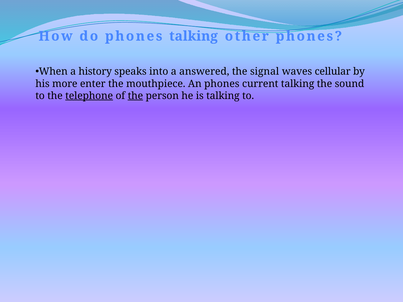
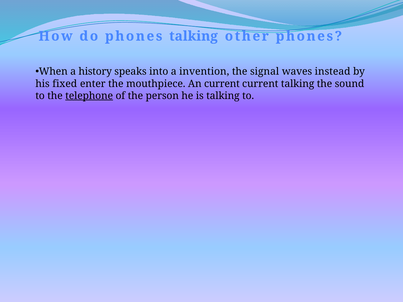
answered: answered -> invention
cellular: cellular -> instead
more: more -> fixed
An phones: phones -> current
the at (135, 96) underline: present -> none
